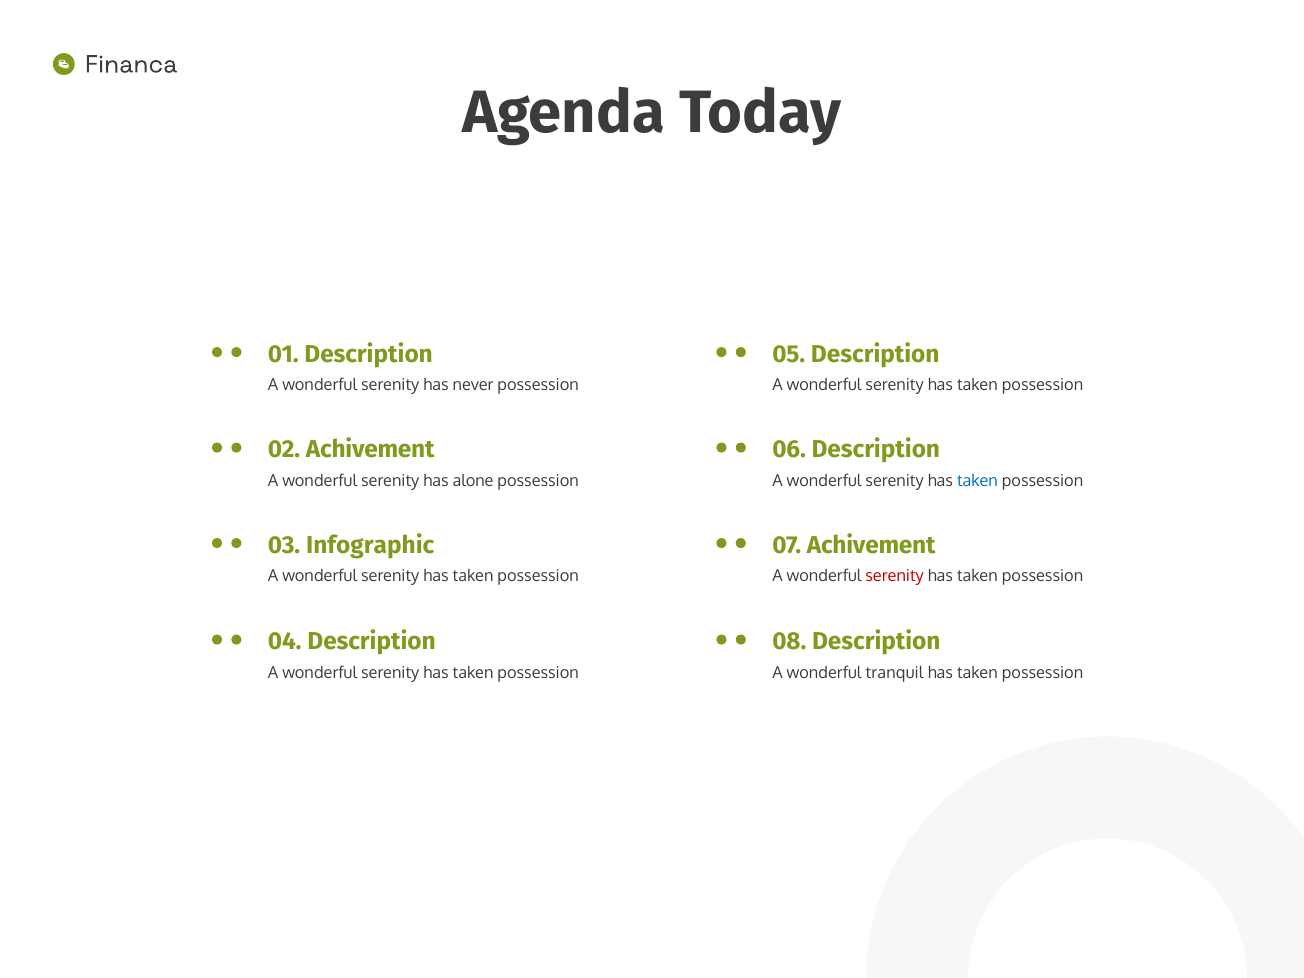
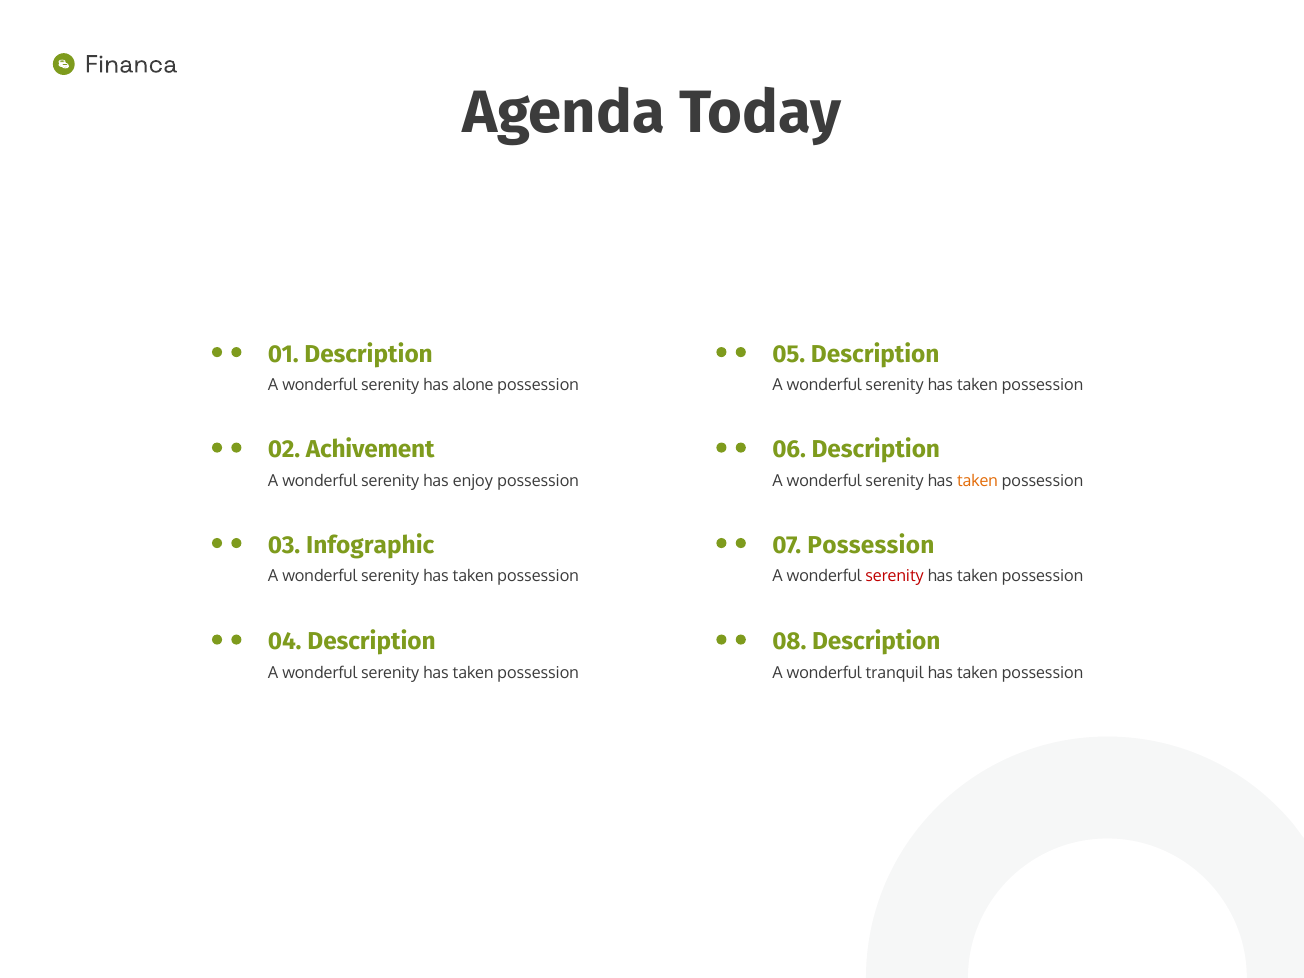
never: never -> alone
alone: alone -> enjoy
taken at (977, 481) colour: blue -> orange
07 Achivement: Achivement -> Possession
